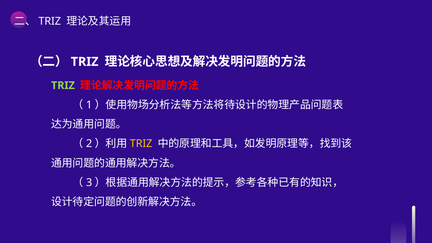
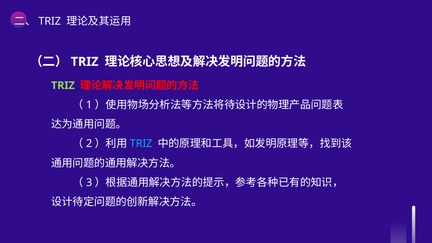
TRIZ at (141, 144) colour: yellow -> light blue
